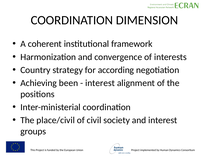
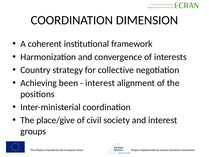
according: according -> collective
place/civil: place/civil -> place/give
